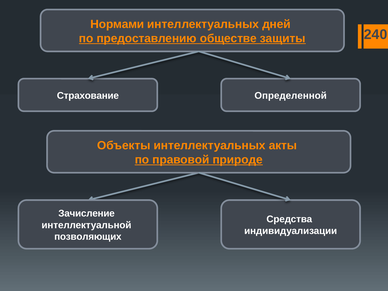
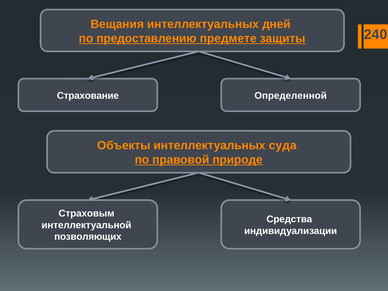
Нормами: Нормами -> Вещания
обществе: обществе -> предмете
акты: акты -> суда
Зачисление: Зачисление -> Страховым
